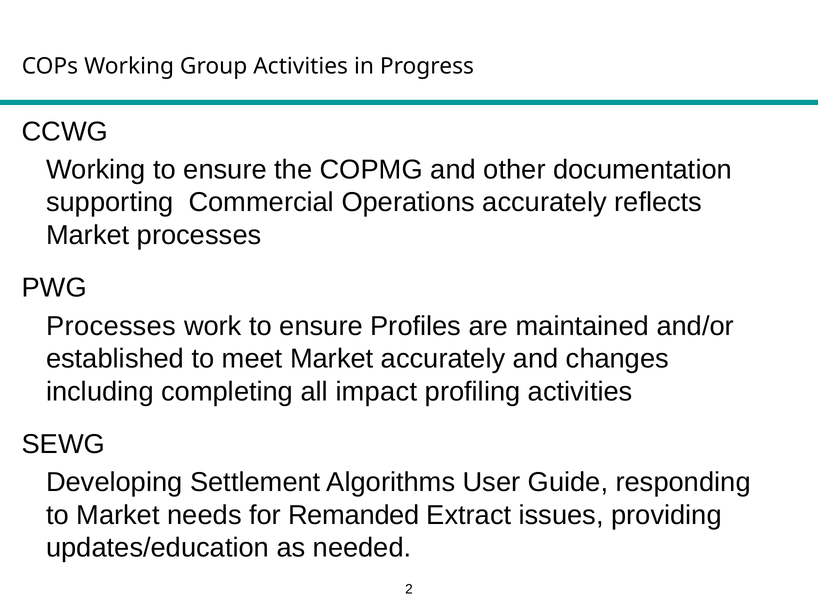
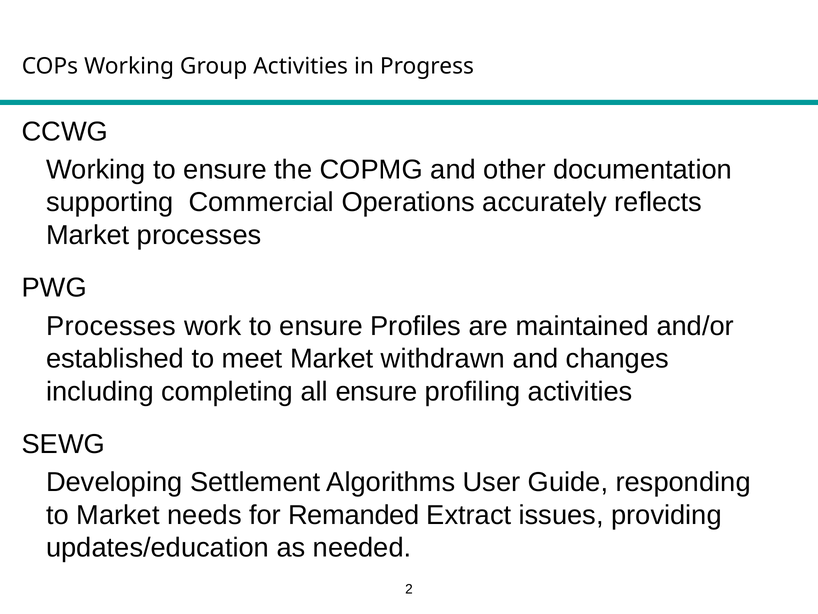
Market accurately: accurately -> withdrawn
all impact: impact -> ensure
